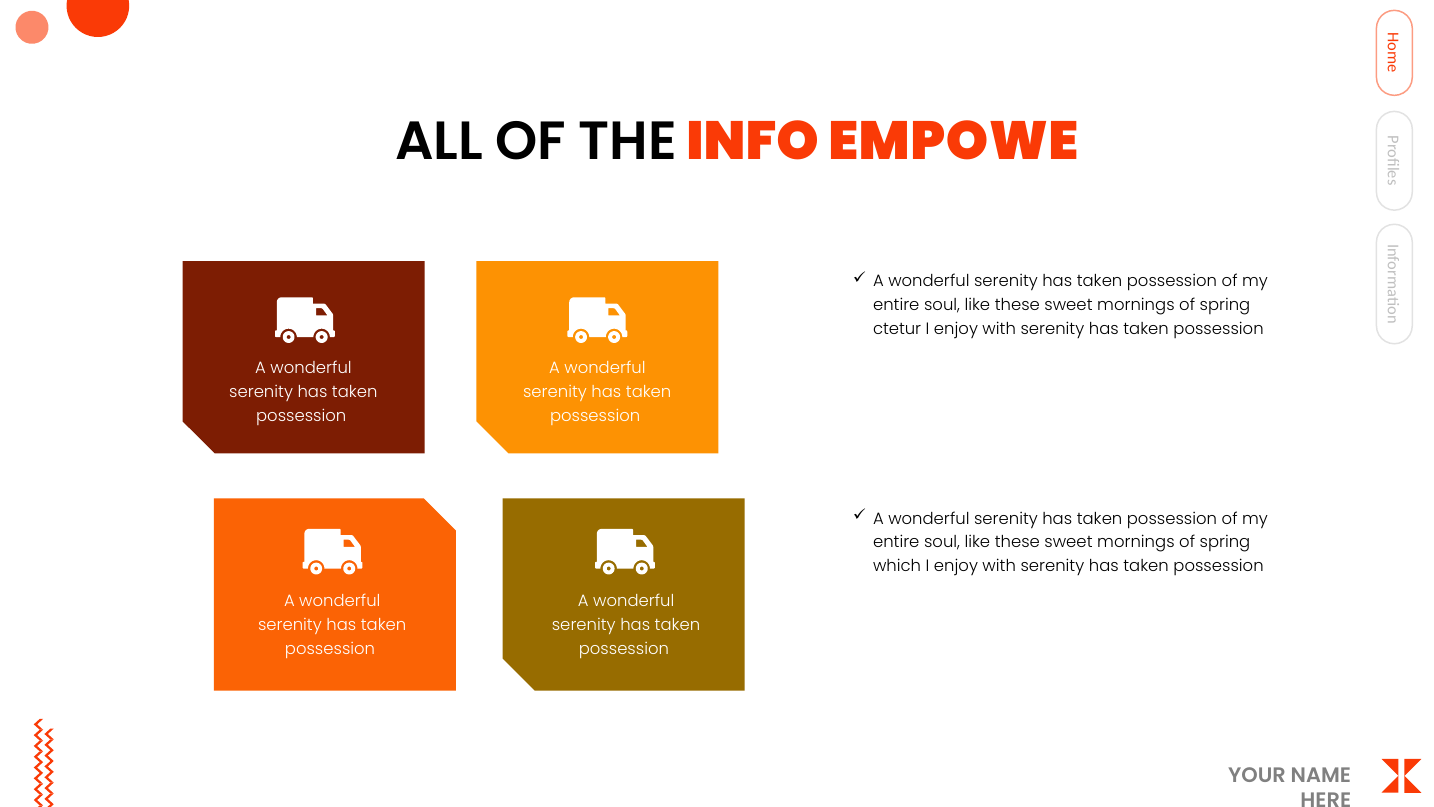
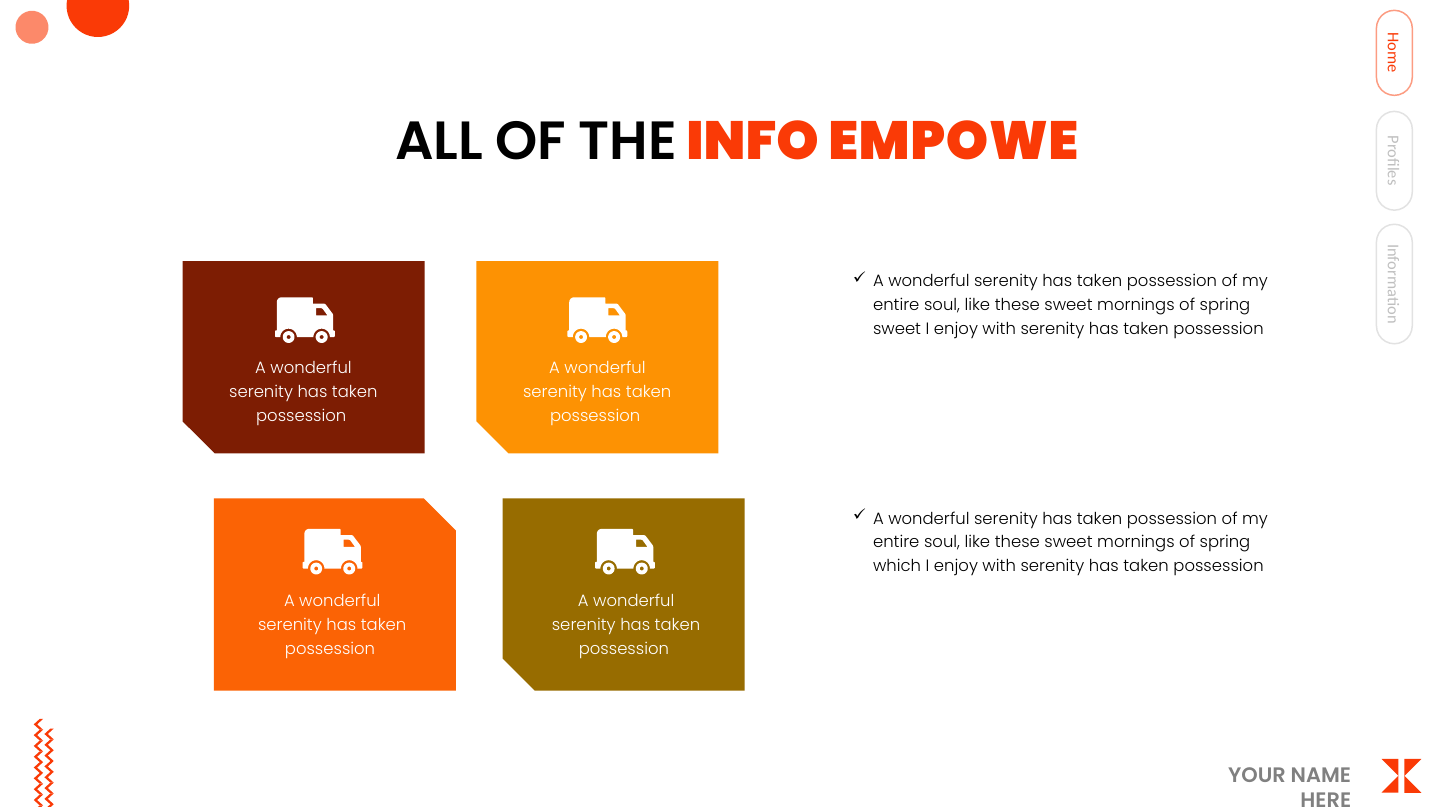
ctetur at (897, 329): ctetur -> sweet
